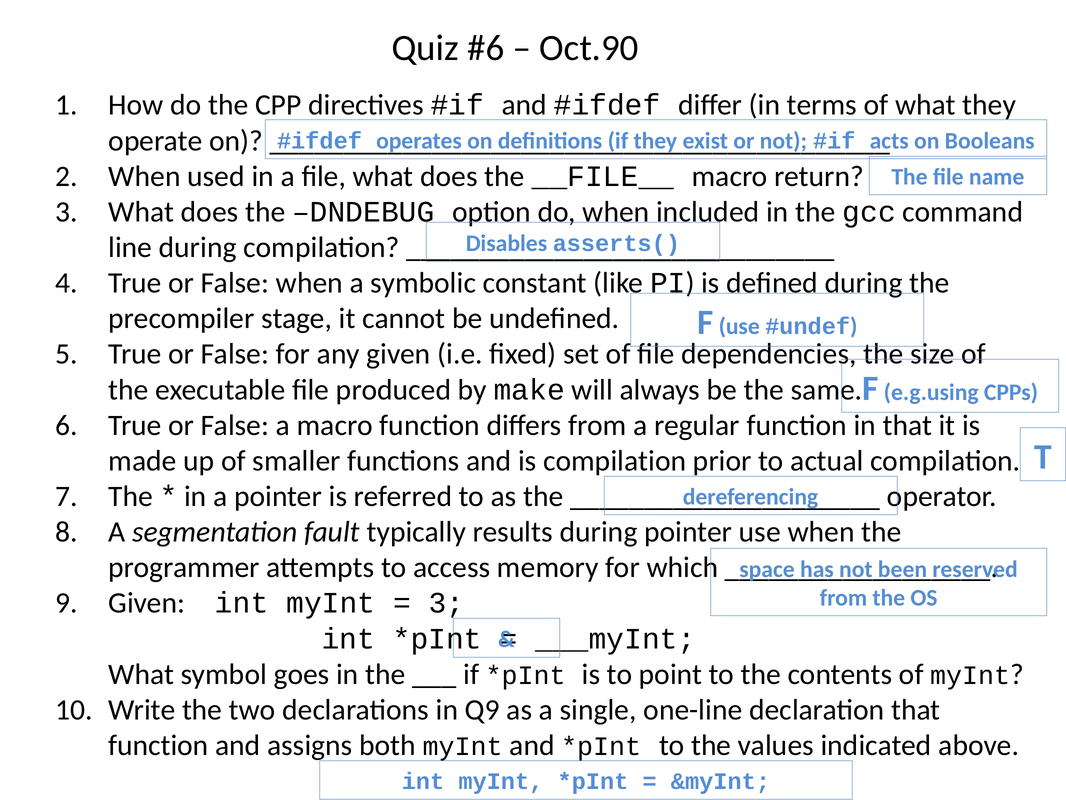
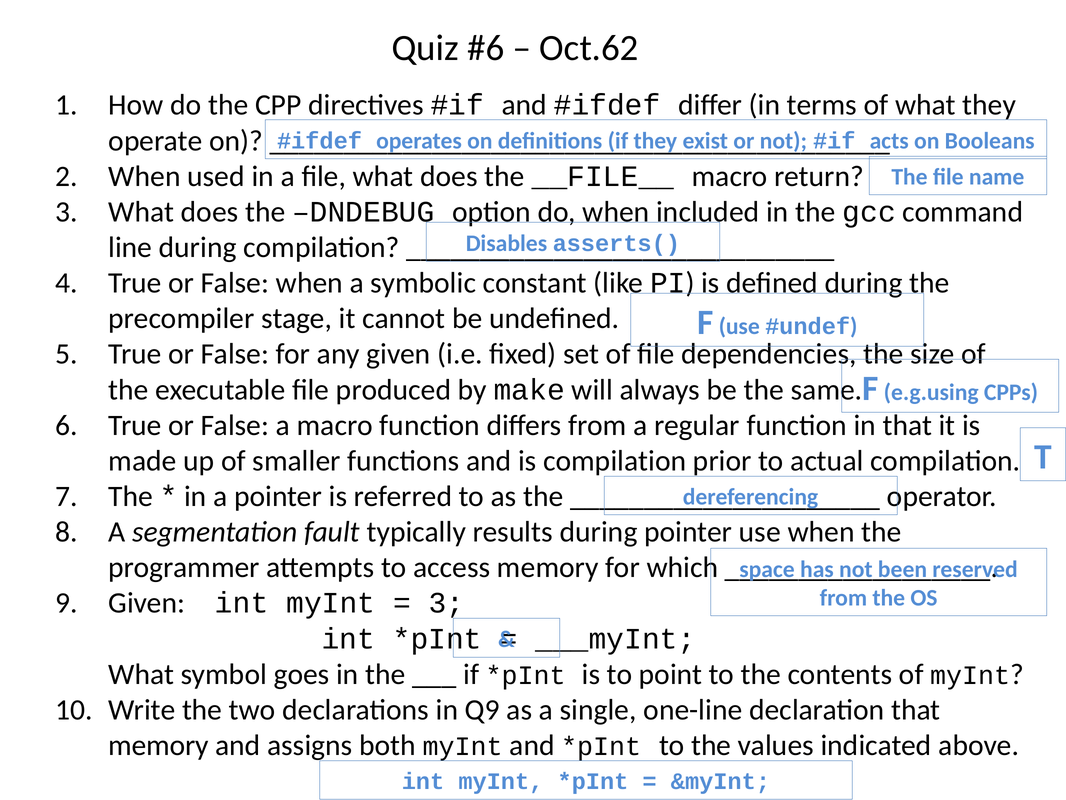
Oct.90: Oct.90 -> Oct.62
function at (158, 745): function -> memory
